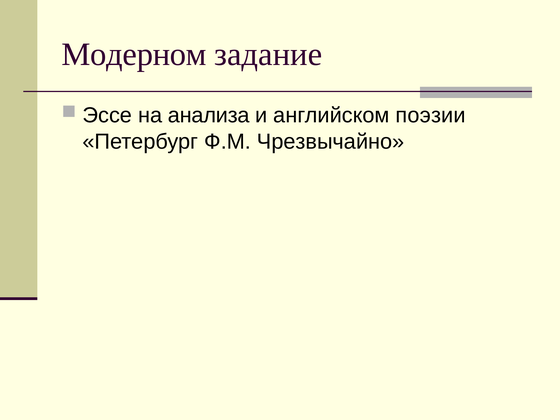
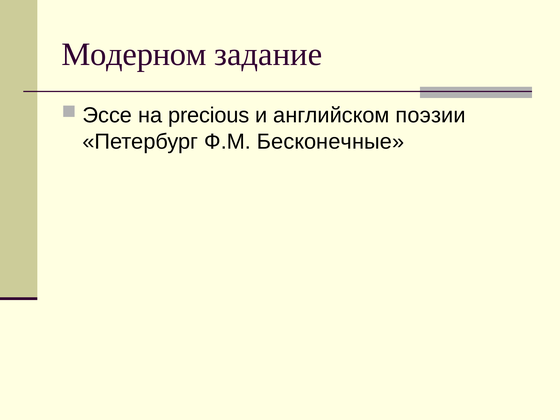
анализа: анализа -> precious
Чрезвычайно: Чрезвычайно -> Бесконечные
